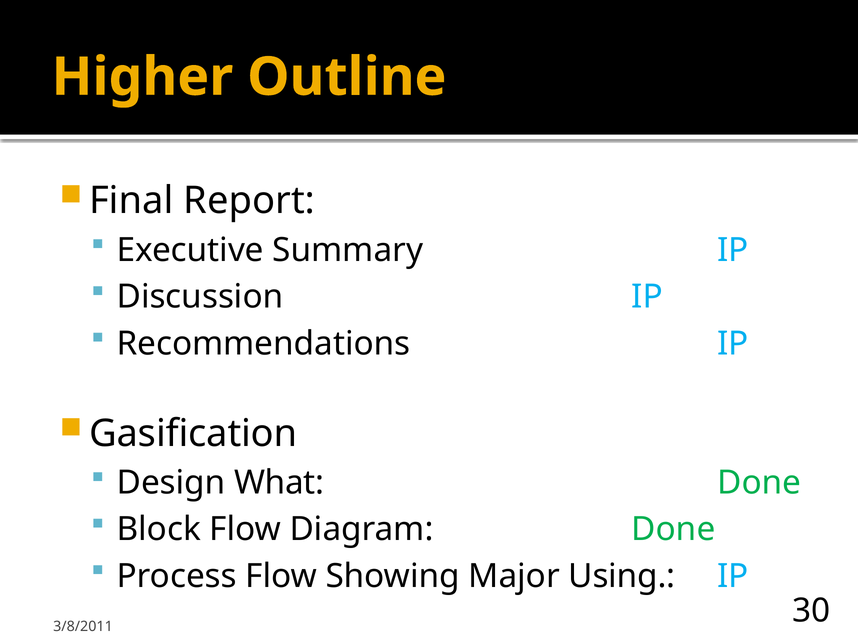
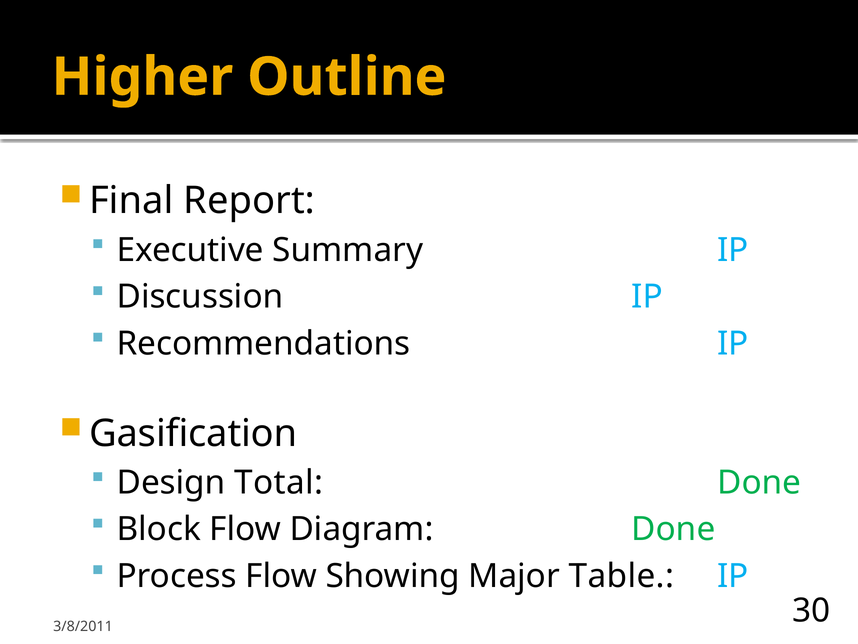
What: What -> Total
Using: Using -> Table
